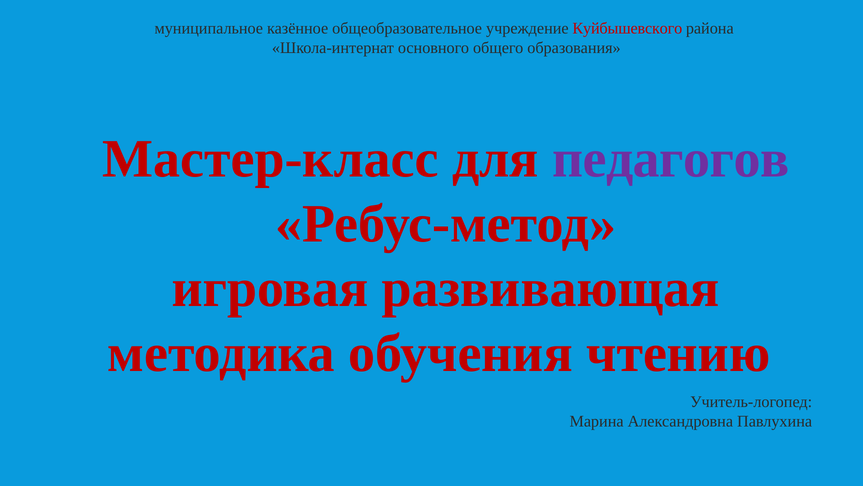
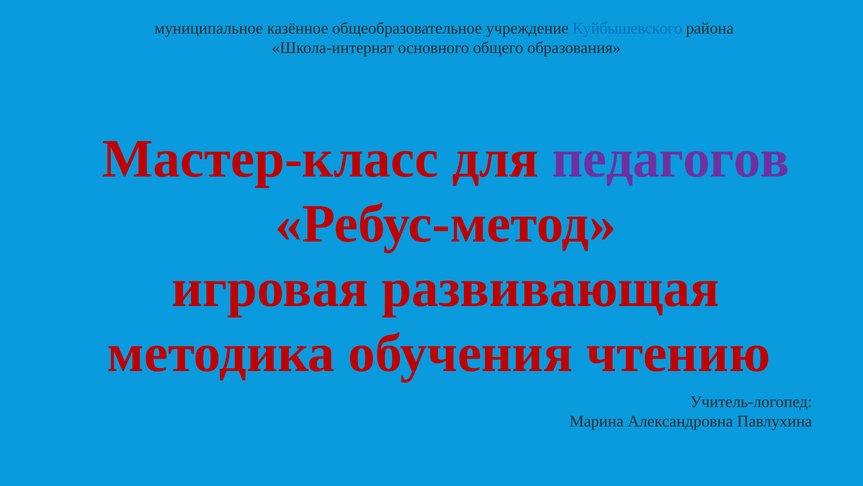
Куйбышевского colour: red -> blue
